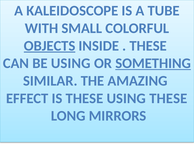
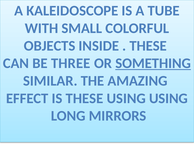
OBJECTS underline: present -> none
BE USING: USING -> THREE
USING THESE: THESE -> USING
